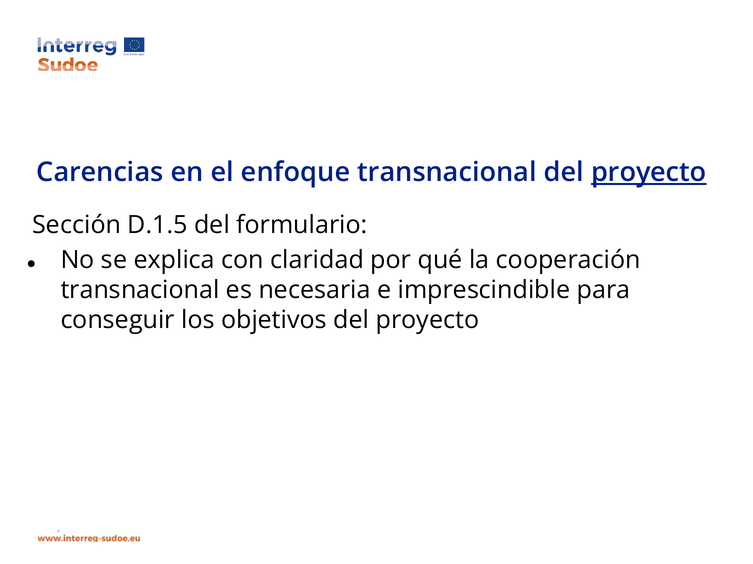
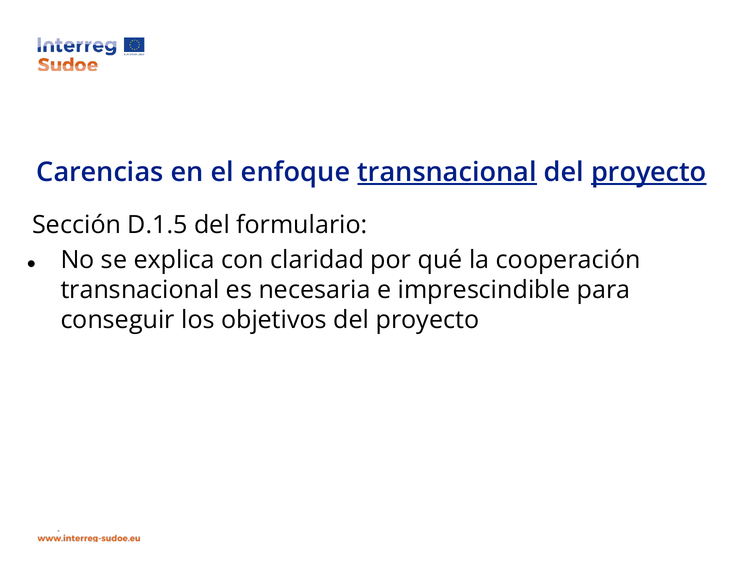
transnacional at (447, 173) underline: none -> present
